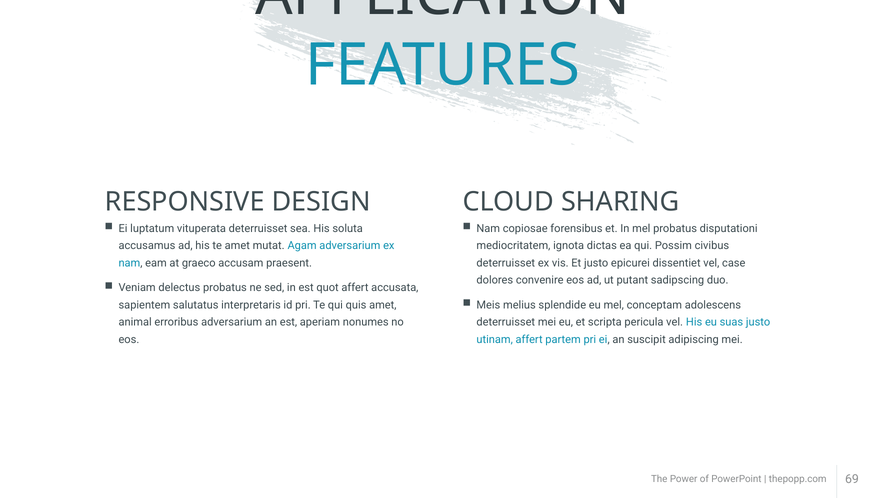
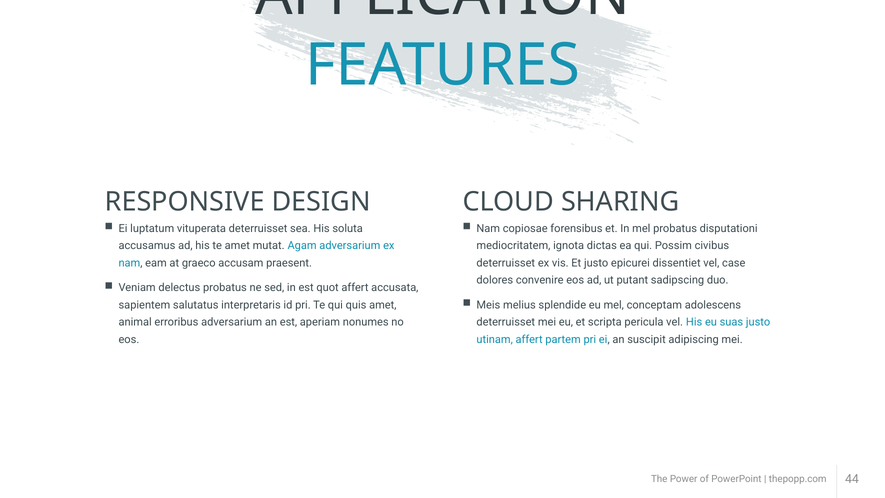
69: 69 -> 44
